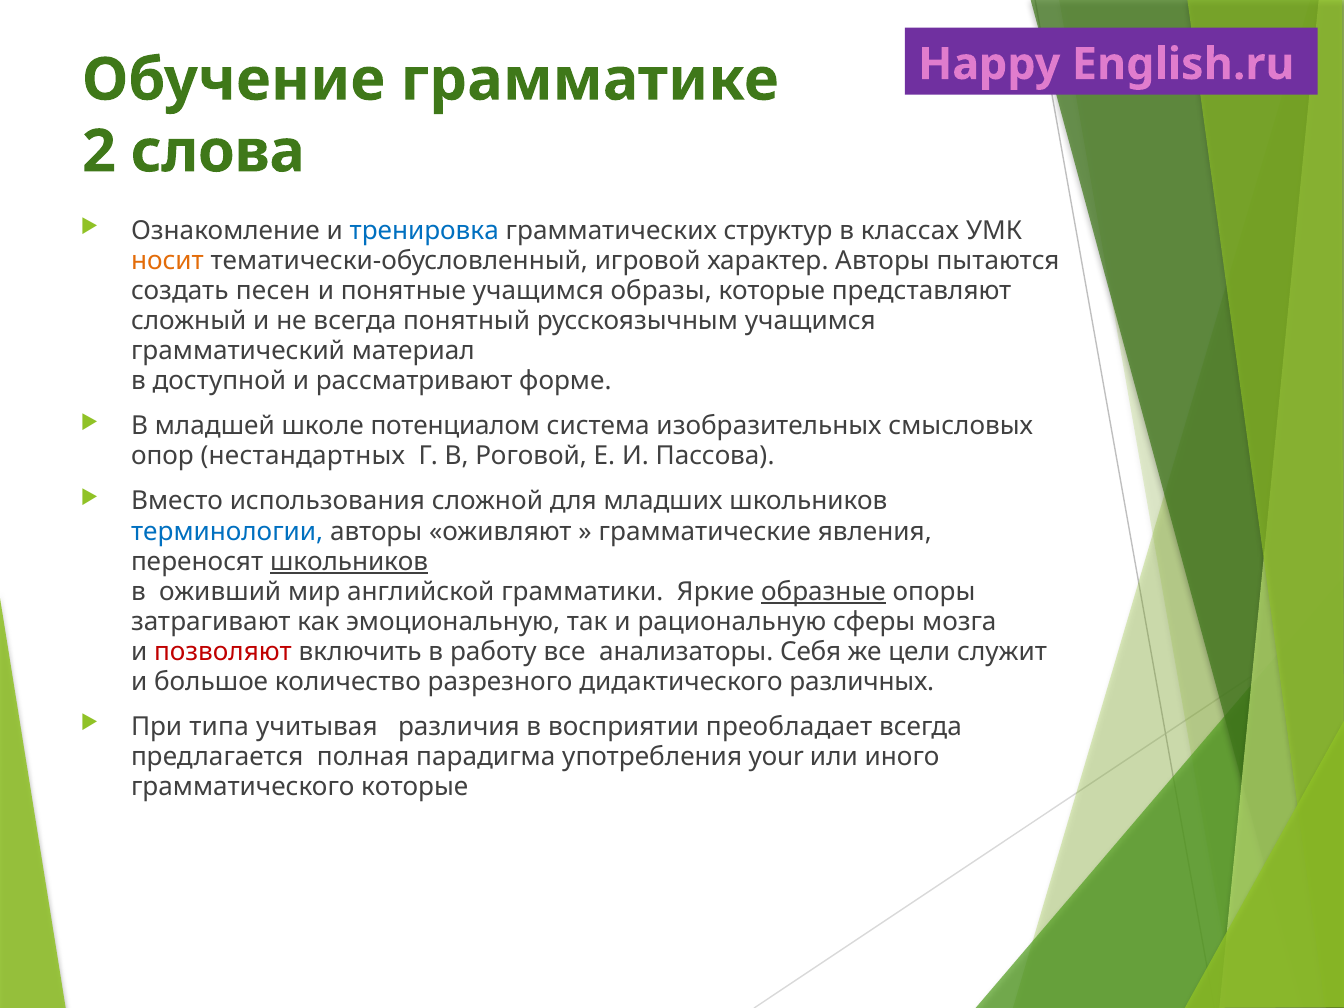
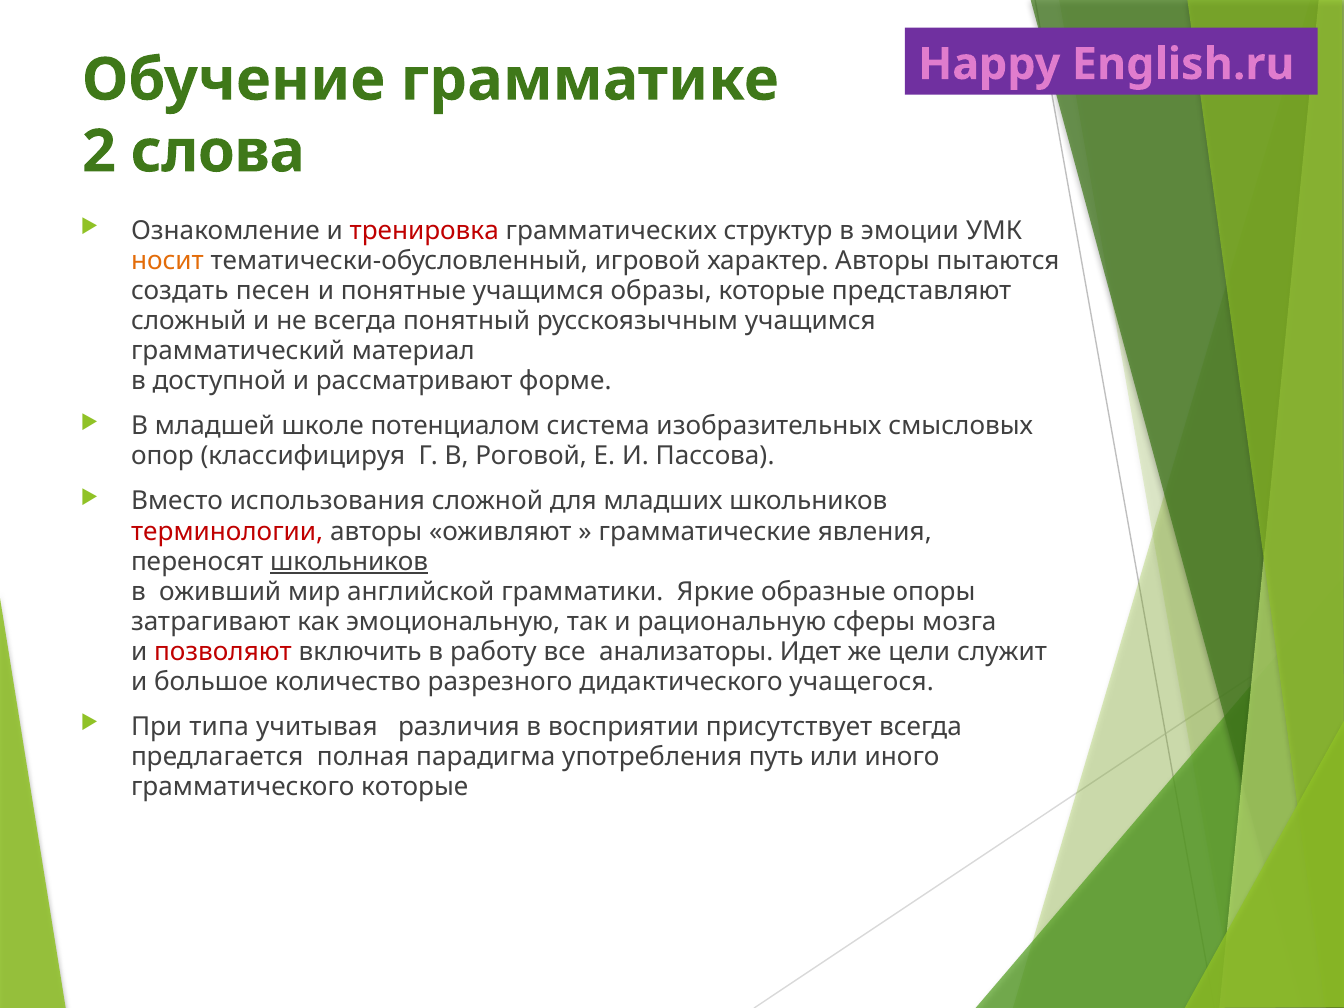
тренировка colour: blue -> red
классах: классах -> эмоции
нестандартных: нестандартных -> классифицируя
терминологии colour: blue -> red
образные underline: present -> none
Себя: Себя -> Идет
различных: различных -> учащегося
преобладает: преобладает -> присутствует
your: your -> путь
